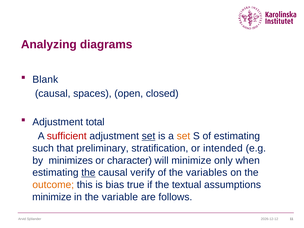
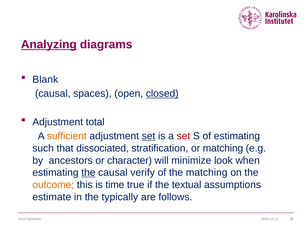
Analyzing underline: none -> present
closed underline: none -> present
sufficient colour: red -> orange
set at (183, 136) colour: orange -> red
preliminary: preliminary -> dissociated
or intended: intended -> matching
minimizes: minimizes -> ancestors
only: only -> look
the variables: variables -> matching
bias: bias -> time
minimize at (52, 197): minimize -> estimate
variable: variable -> typically
